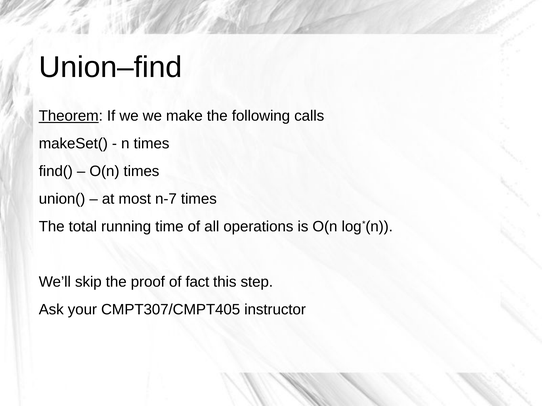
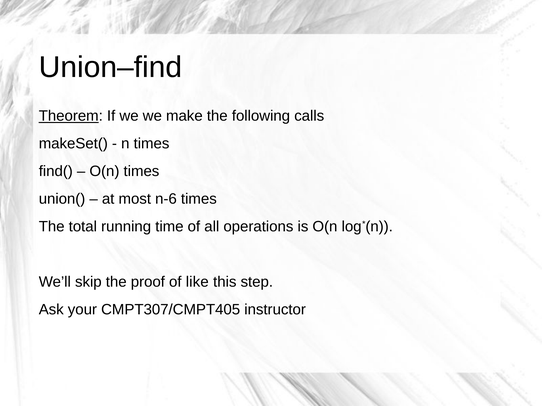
n-7: n-7 -> n-6
fact: fact -> like
